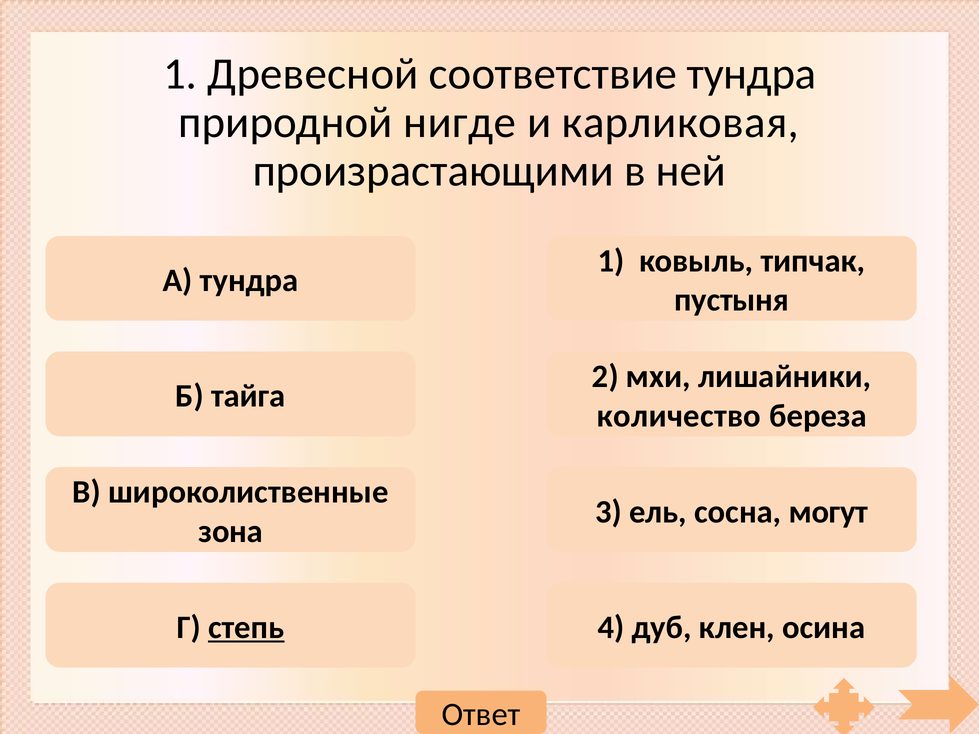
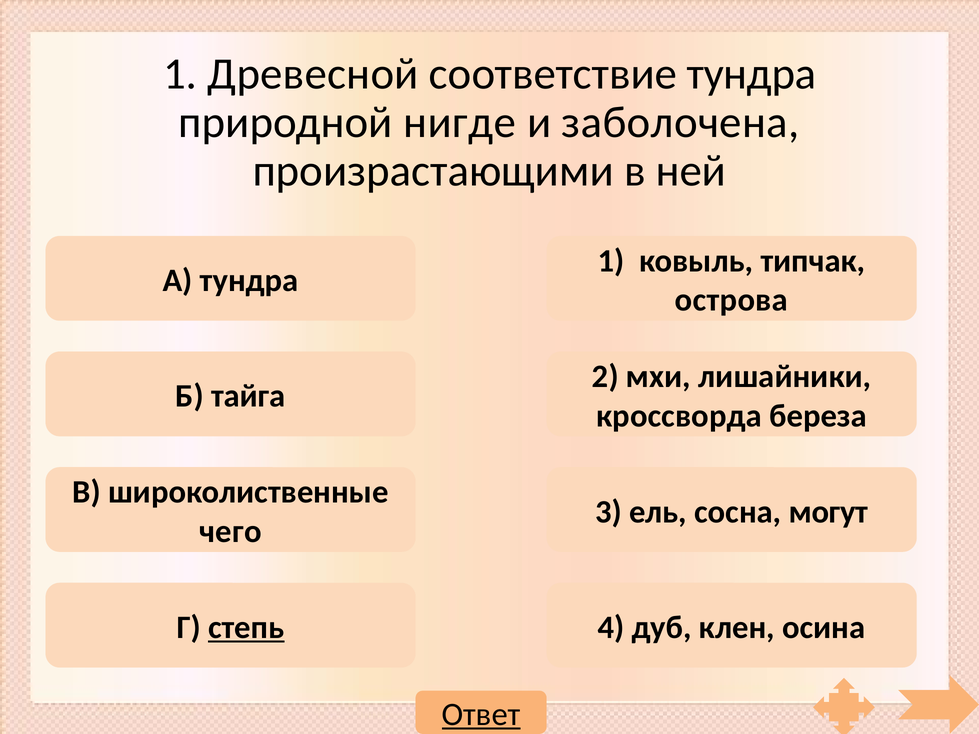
карликовая: карликовая -> заболочена
пустыня: пустыня -> острова
количество: количество -> кроссворда
зона: зона -> чего
Ответ underline: none -> present
